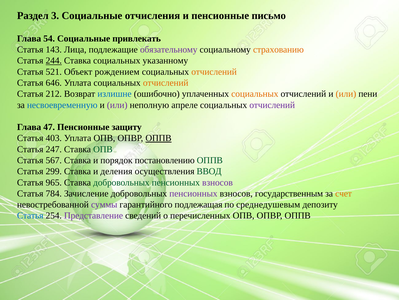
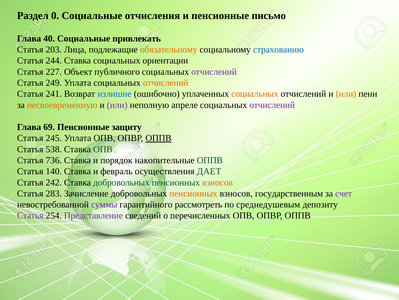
3: 3 -> 0
54: 54 -> 40
143: 143 -> 203
обязательному colour: purple -> orange
страхованию colour: orange -> blue
244 underline: present -> none
указанному: указанному -> ориентации
521: 521 -> 227
рождением: рождением -> публичного
отчислений at (214, 72) colour: orange -> purple
646: 646 -> 249
212: 212 -> 241
несвоевременную colour: blue -> orange
47: 47 -> 69
403: 403 -> 245
247: 247 -> 538
567: 567 -> 736
постановлению: постановлению -> накопительные
299: 299 -> 140
деления: деления -> февраль
ВВОД: ВВОД -> ДАЕТ
965: 965 -> 242
взносов at (217, 182) colour: purple -> orange
784: 784 -> 283
пенсионных at (193, 193) colour: purple -> orange
счет colour: orange -> purple
подлежащая: подлежащая -> рассмотреть
Статья at (30, 215) colour: blue -> purple
